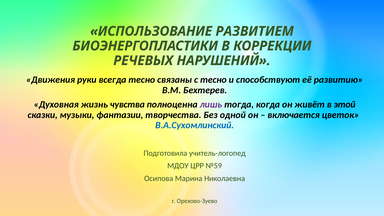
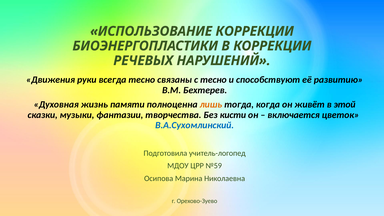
ИСПОЛЬЗОВАНИЕ РАЗВИТИЕМ: РАЗВИТИЕМ -> КОРРЕКЦИИ
чувства: чувства -> памяти
лишь colour: purple -> orange
одной: одной -> кисти
